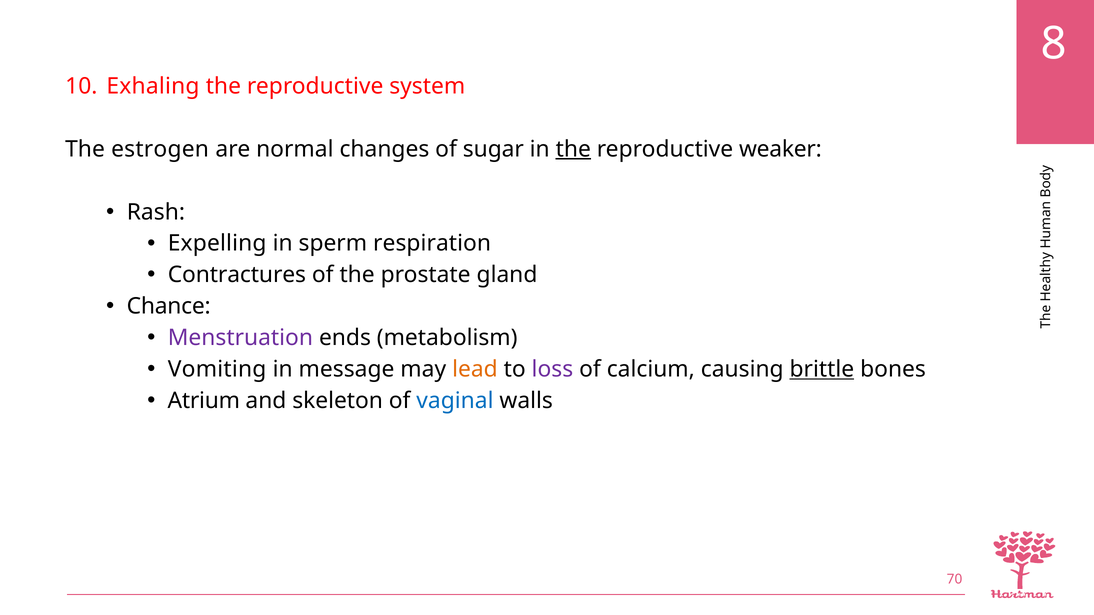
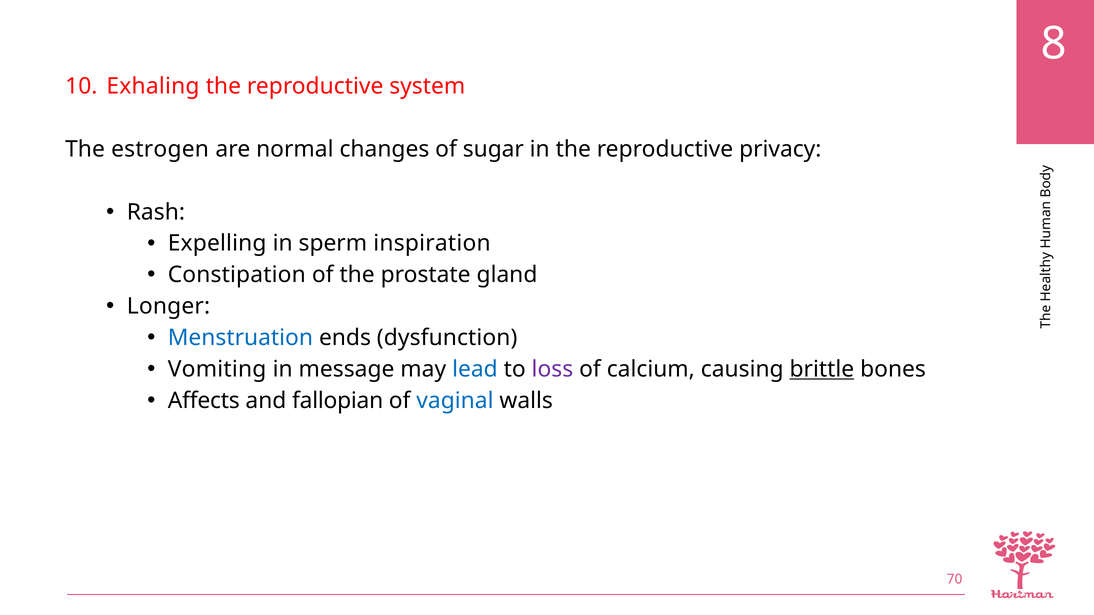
the at (573, 149) underline: present -> none
weaker: weaker -> privacy
respiration: respiration -> inspiration
Contractures: Contractures -> Constipation
Chance: Chance -> Longer
Menstruation colour: purple -> blue
metabolism: metabolism -> dysfunction
lead colour: orange -> blue
Atrium: Atrium -> Affects
skeleton: skeleton -> fallopian
